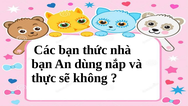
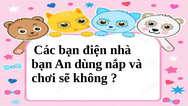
thức: thức -> điện
thực: thực -> chơi
